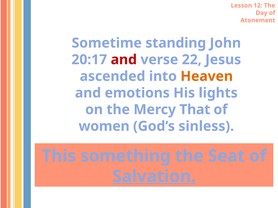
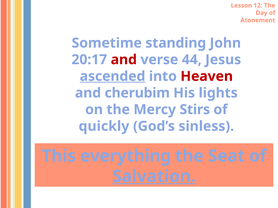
22: 22 -> 44
ascended underline: none -> present
Heaven colour: orange -> red
emotions: emotions -> cherubim
That: That -> Stirs
women: women -> quickly
something: something -> everything
